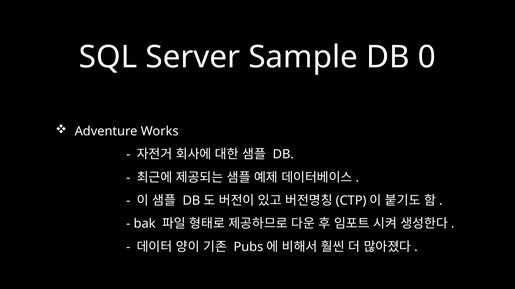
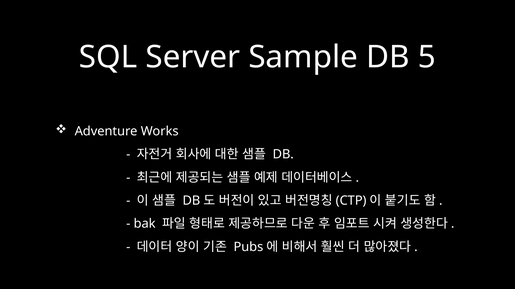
0: 0 -> 5
